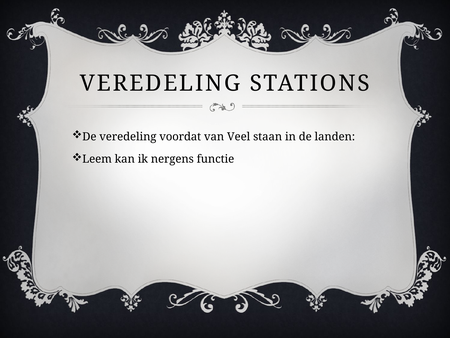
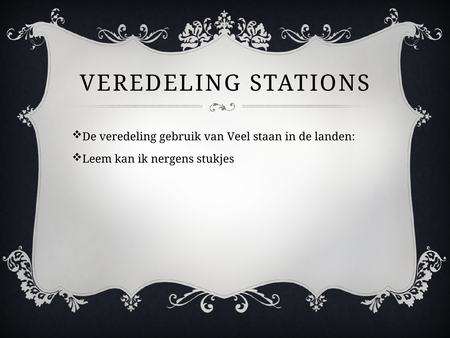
voordat: voordat -> gebruik
functie: functie -> stukjes
